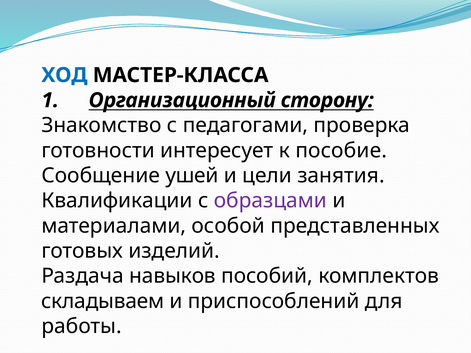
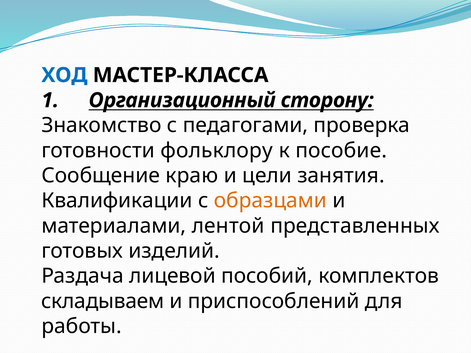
интересует: интересует -> фольклору
ушей: ушей -> краю
образцами colour: purple -> orange
особой: особой -> лентой
навыков: навыков -> лицевой
